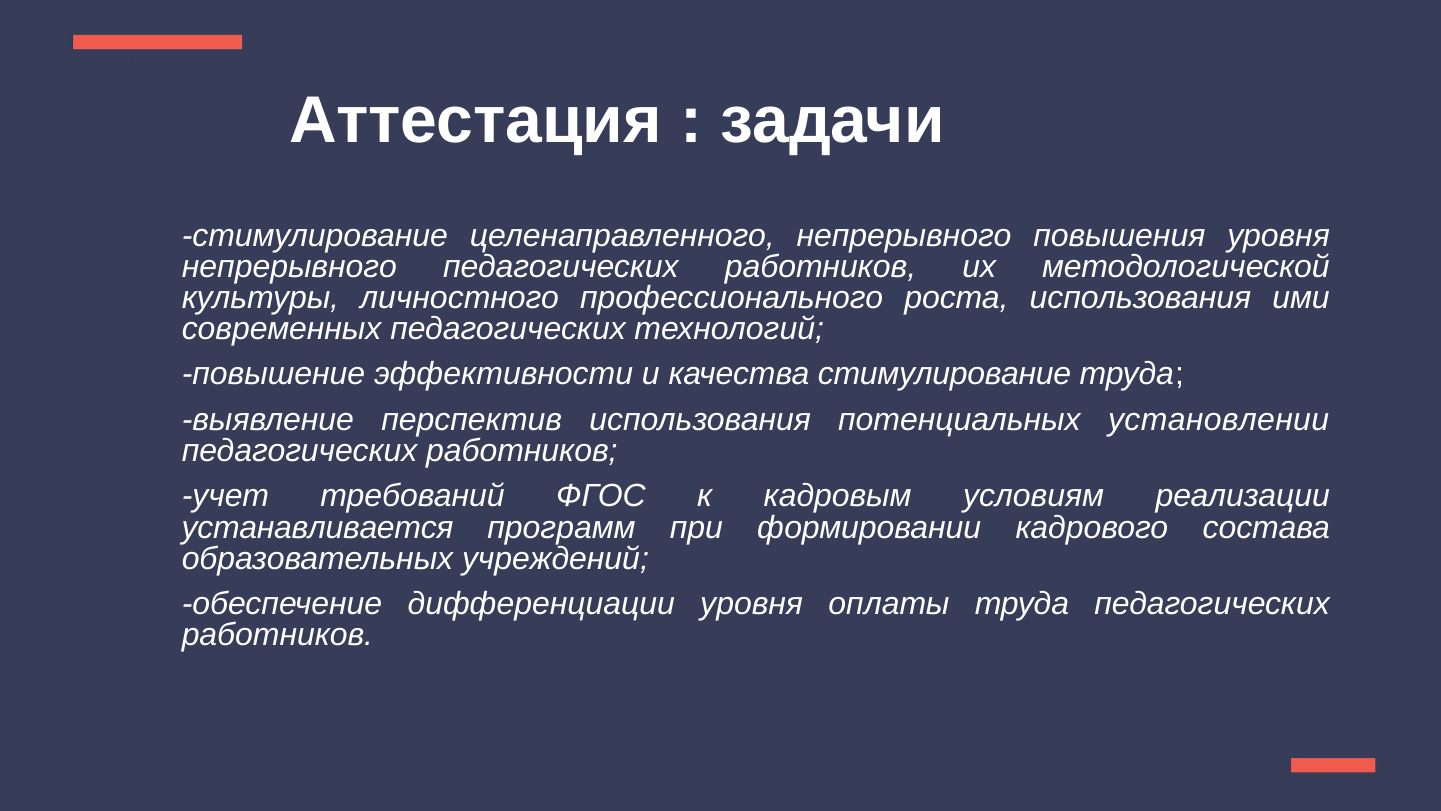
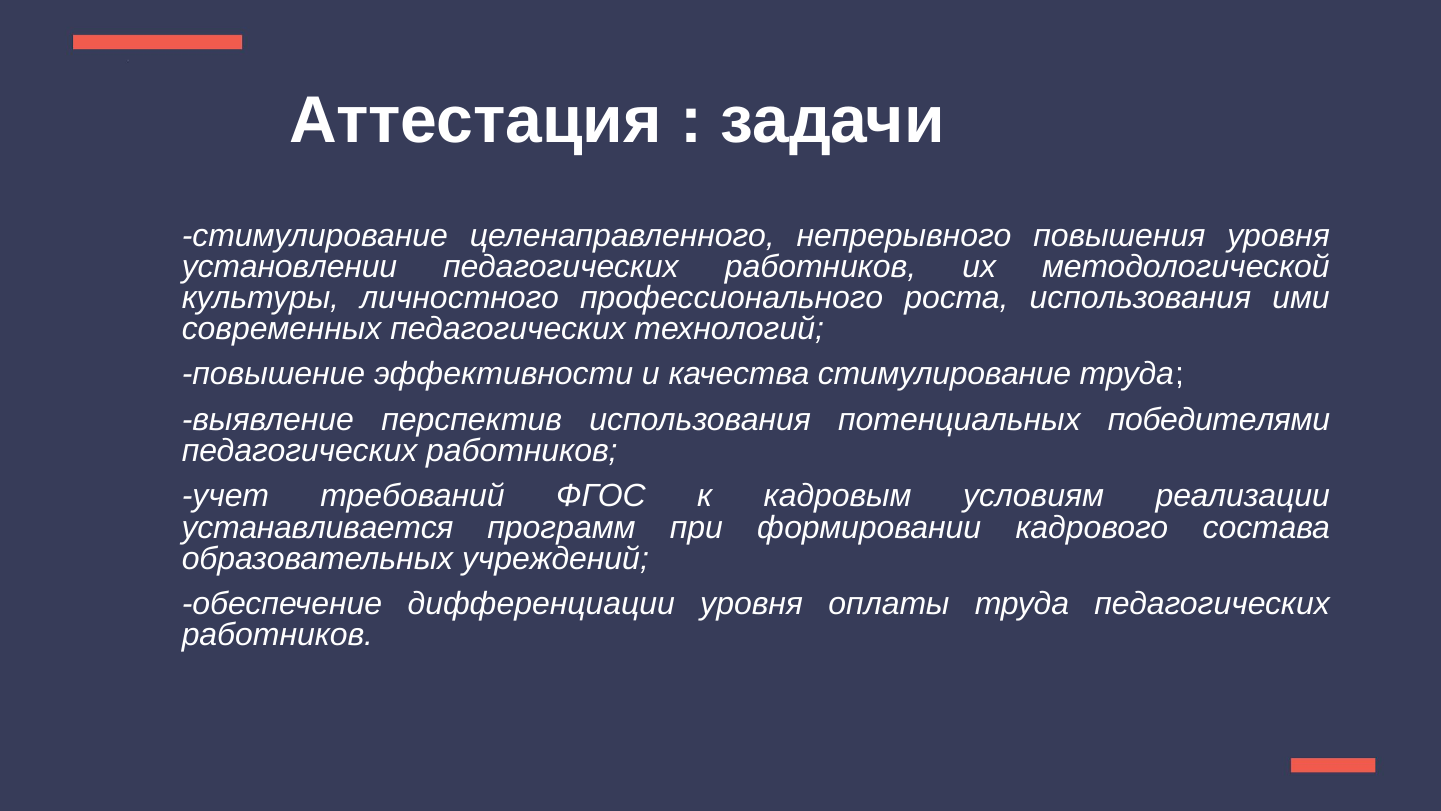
непрерывного at (289, 267): непрерывного -> установлении
установлении: установлении -> победителями
